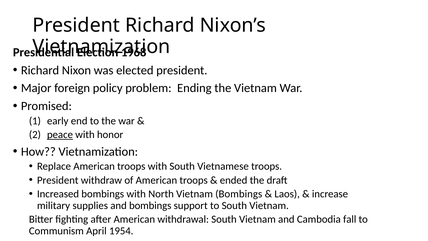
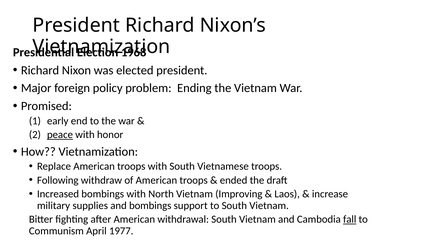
President at (58, 180): President -> Following
Vietnam Bombings: Bombings -> Improving
fall underline: none -> present
1954: 1954 -> 1977
